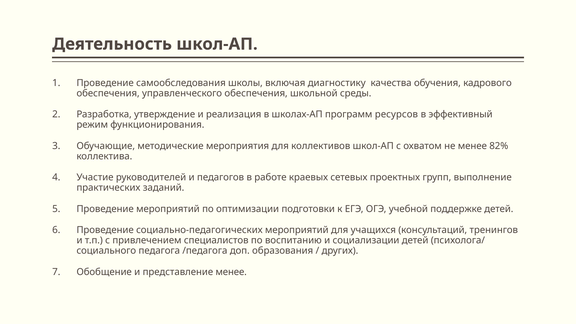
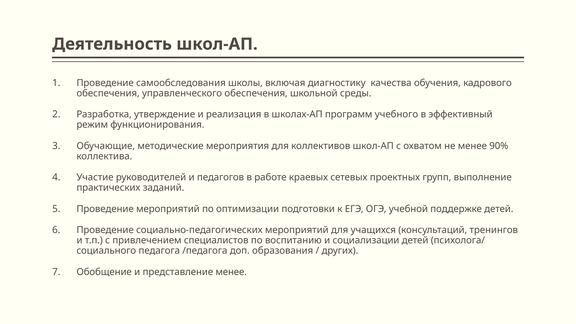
ресурсов: ресурсов -> учебного
82%: 82% -> 90%
